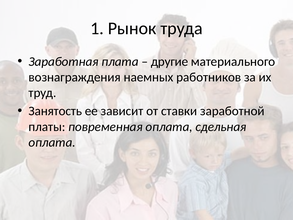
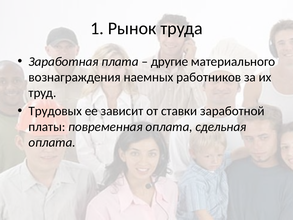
Занятость: Занятость -> Трудовых
